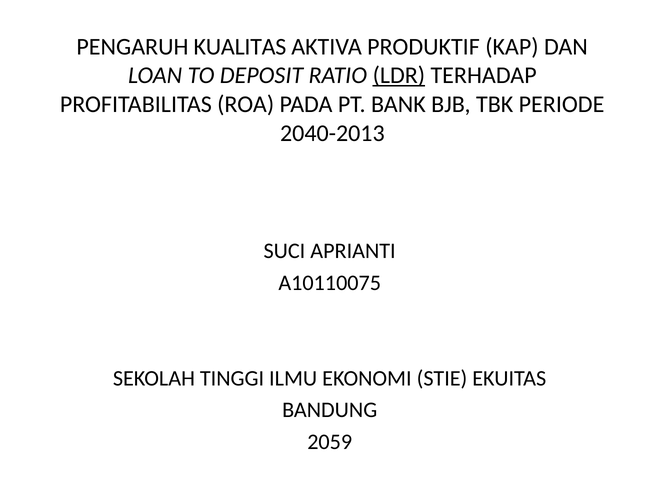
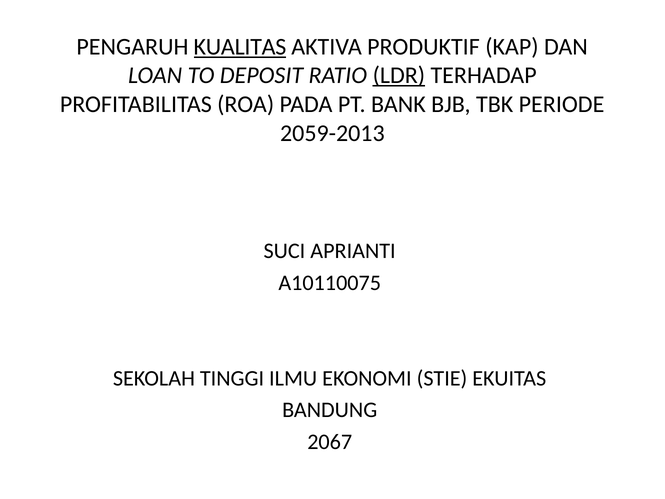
KUALITAS underline: none -> present
2040-2013: 2040-2013 -> 2059-2013
2059: 2059 -> 2067
